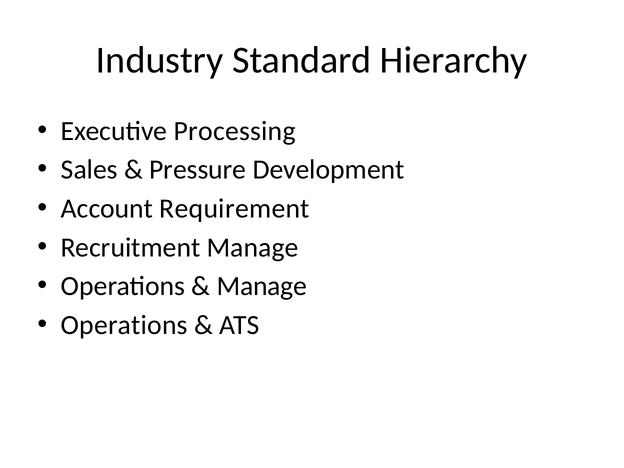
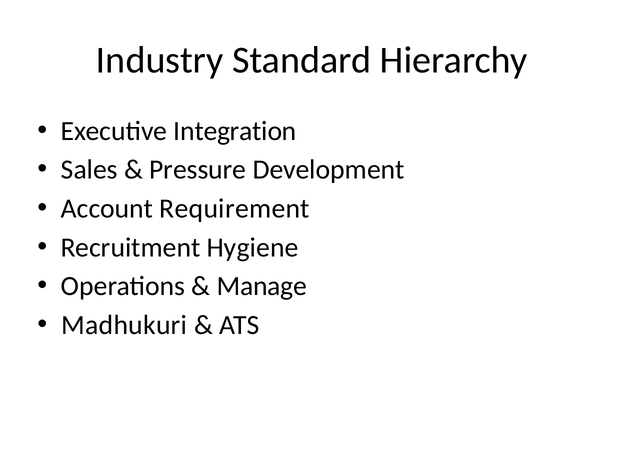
Processing: Processing -> Integration
Recruitment Manage: Manage -> Hygiene
Operations at (124, 325): Operations -> Madhukuri
